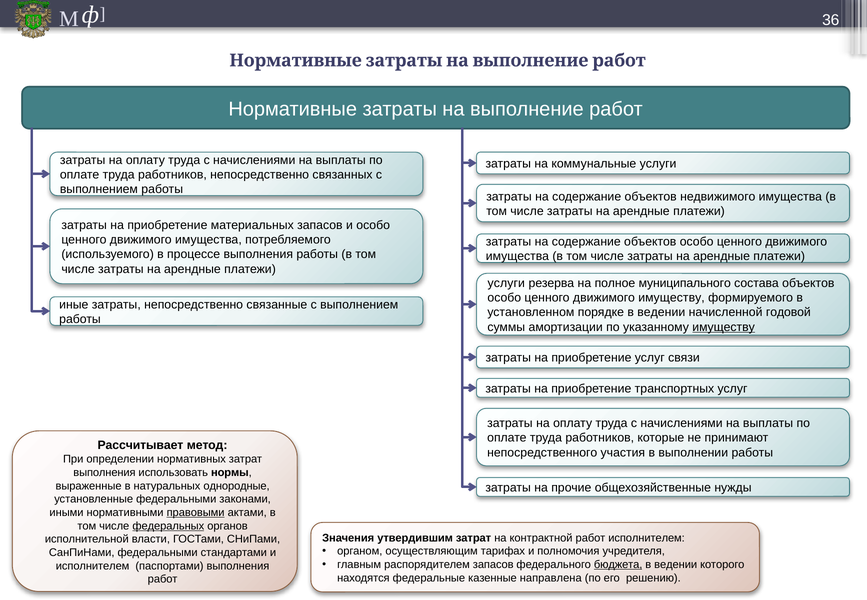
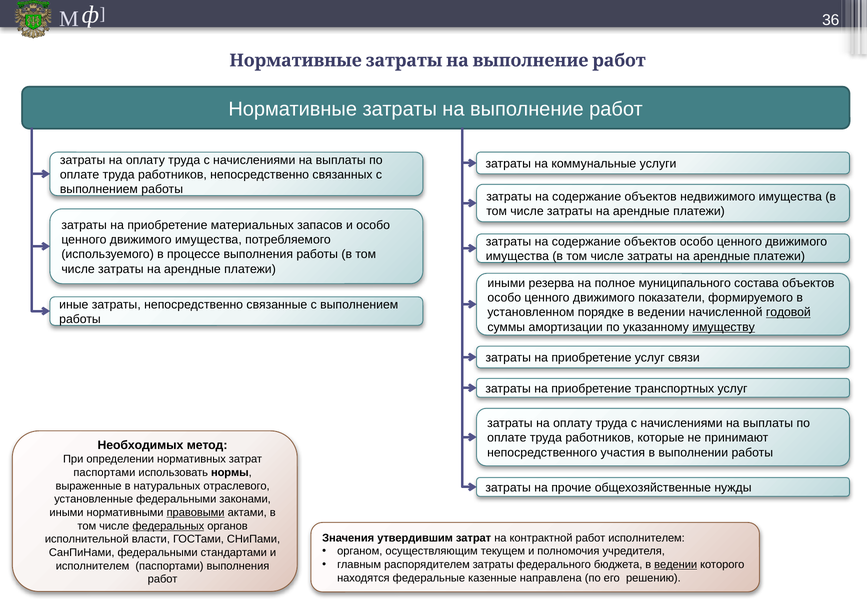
услуги at (506, 283): услуги -> иными
движимого имуществу: имуществу -> показатели
годовой underline: none -> present
Рассчитывает: Рассчитывает -> Необходимых
выполнения at (104, 473): выполнения -> паспортами
однородные: однородные -> отраслевого
тарифах: тарифах -> текущем
распорядителем запасов: запасов -> затраты
бюджета underline: present -> none
ведении at (676, 565) underline: none -> present
